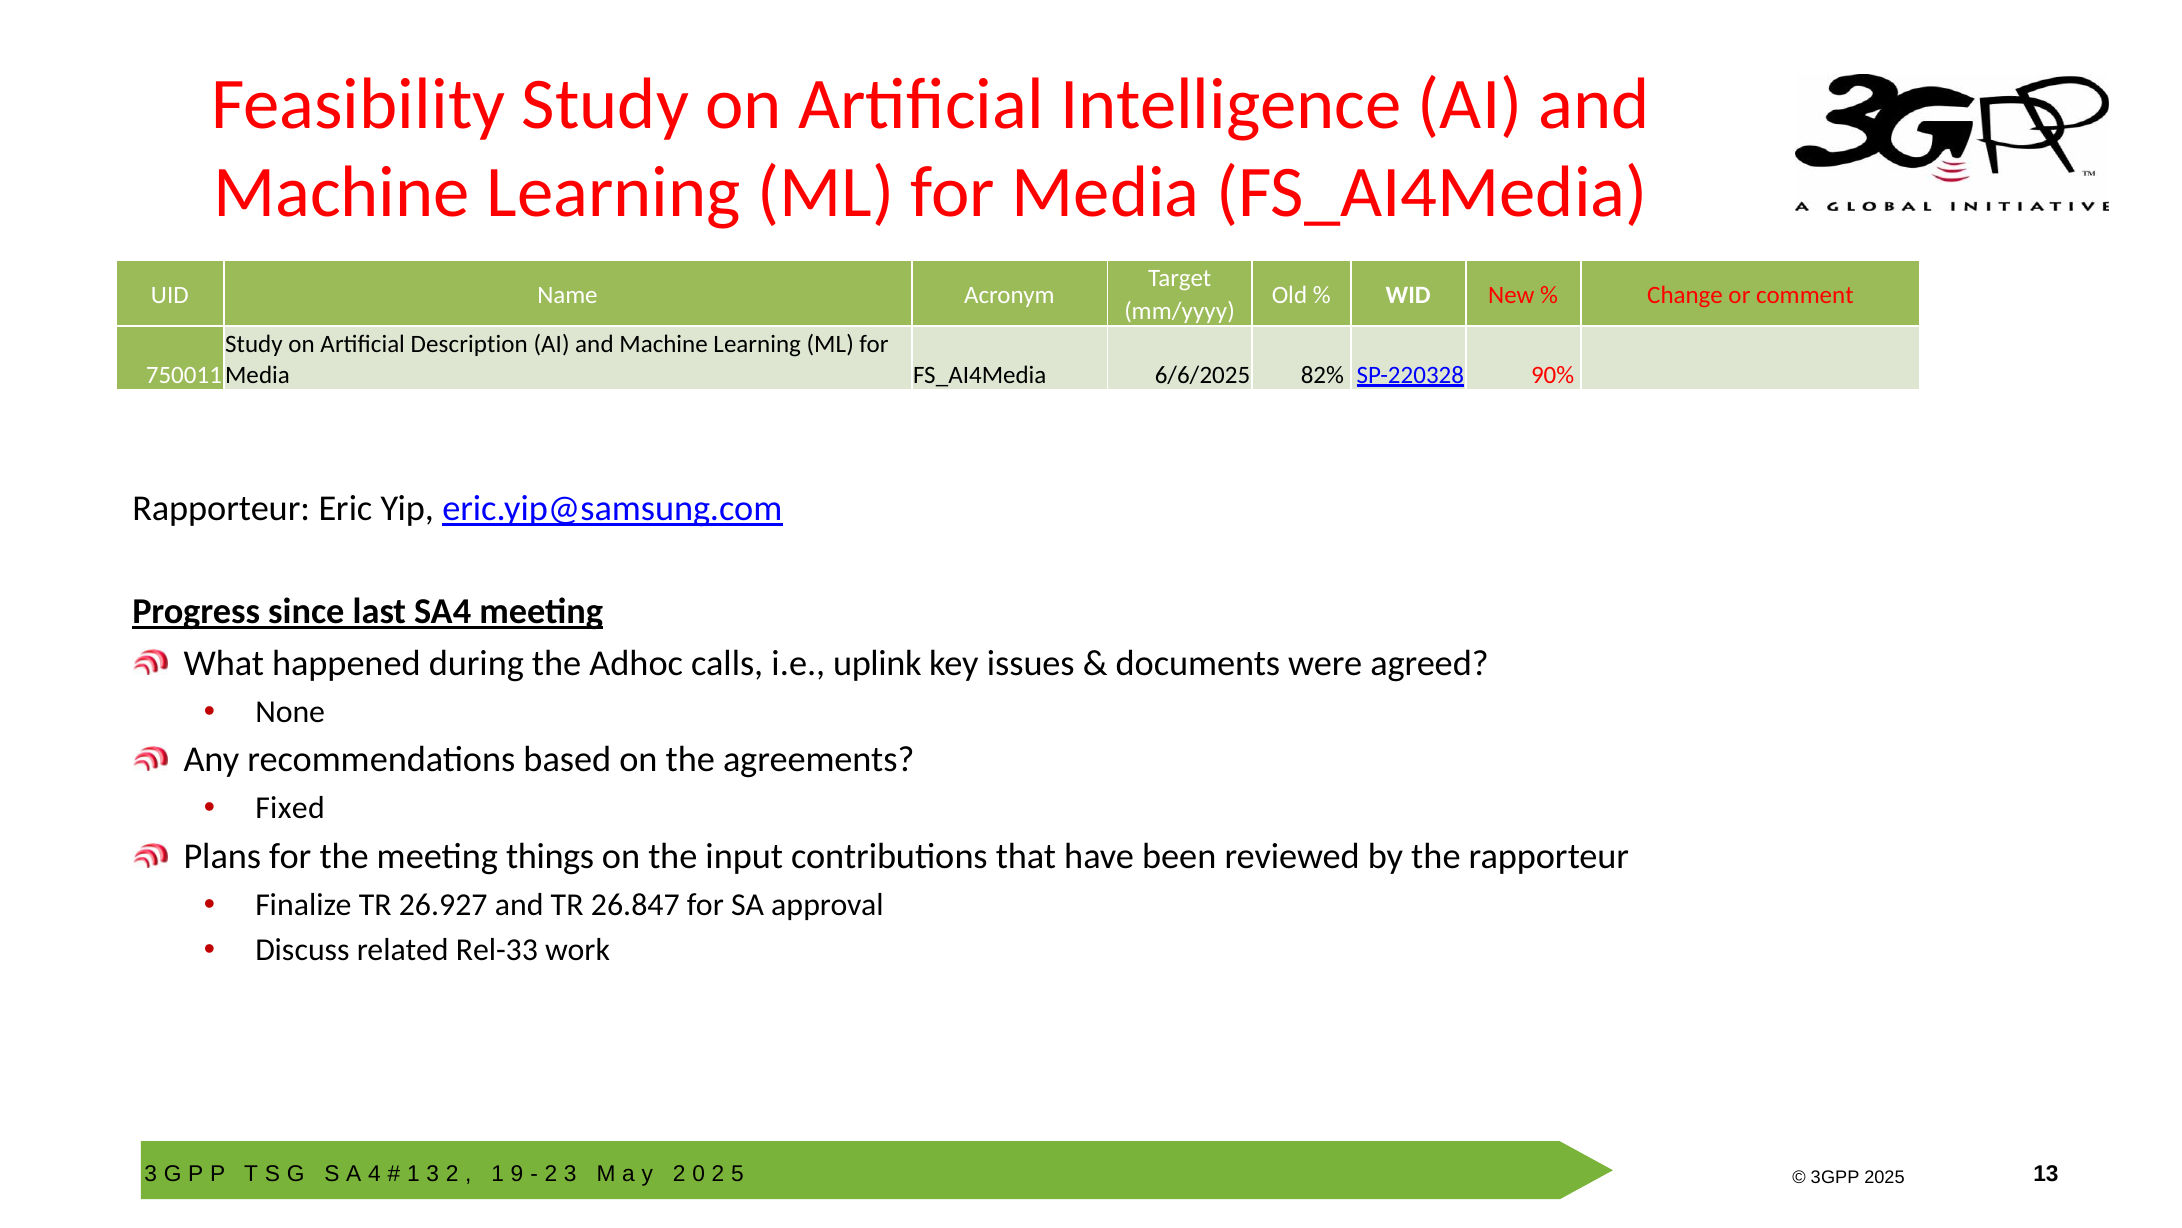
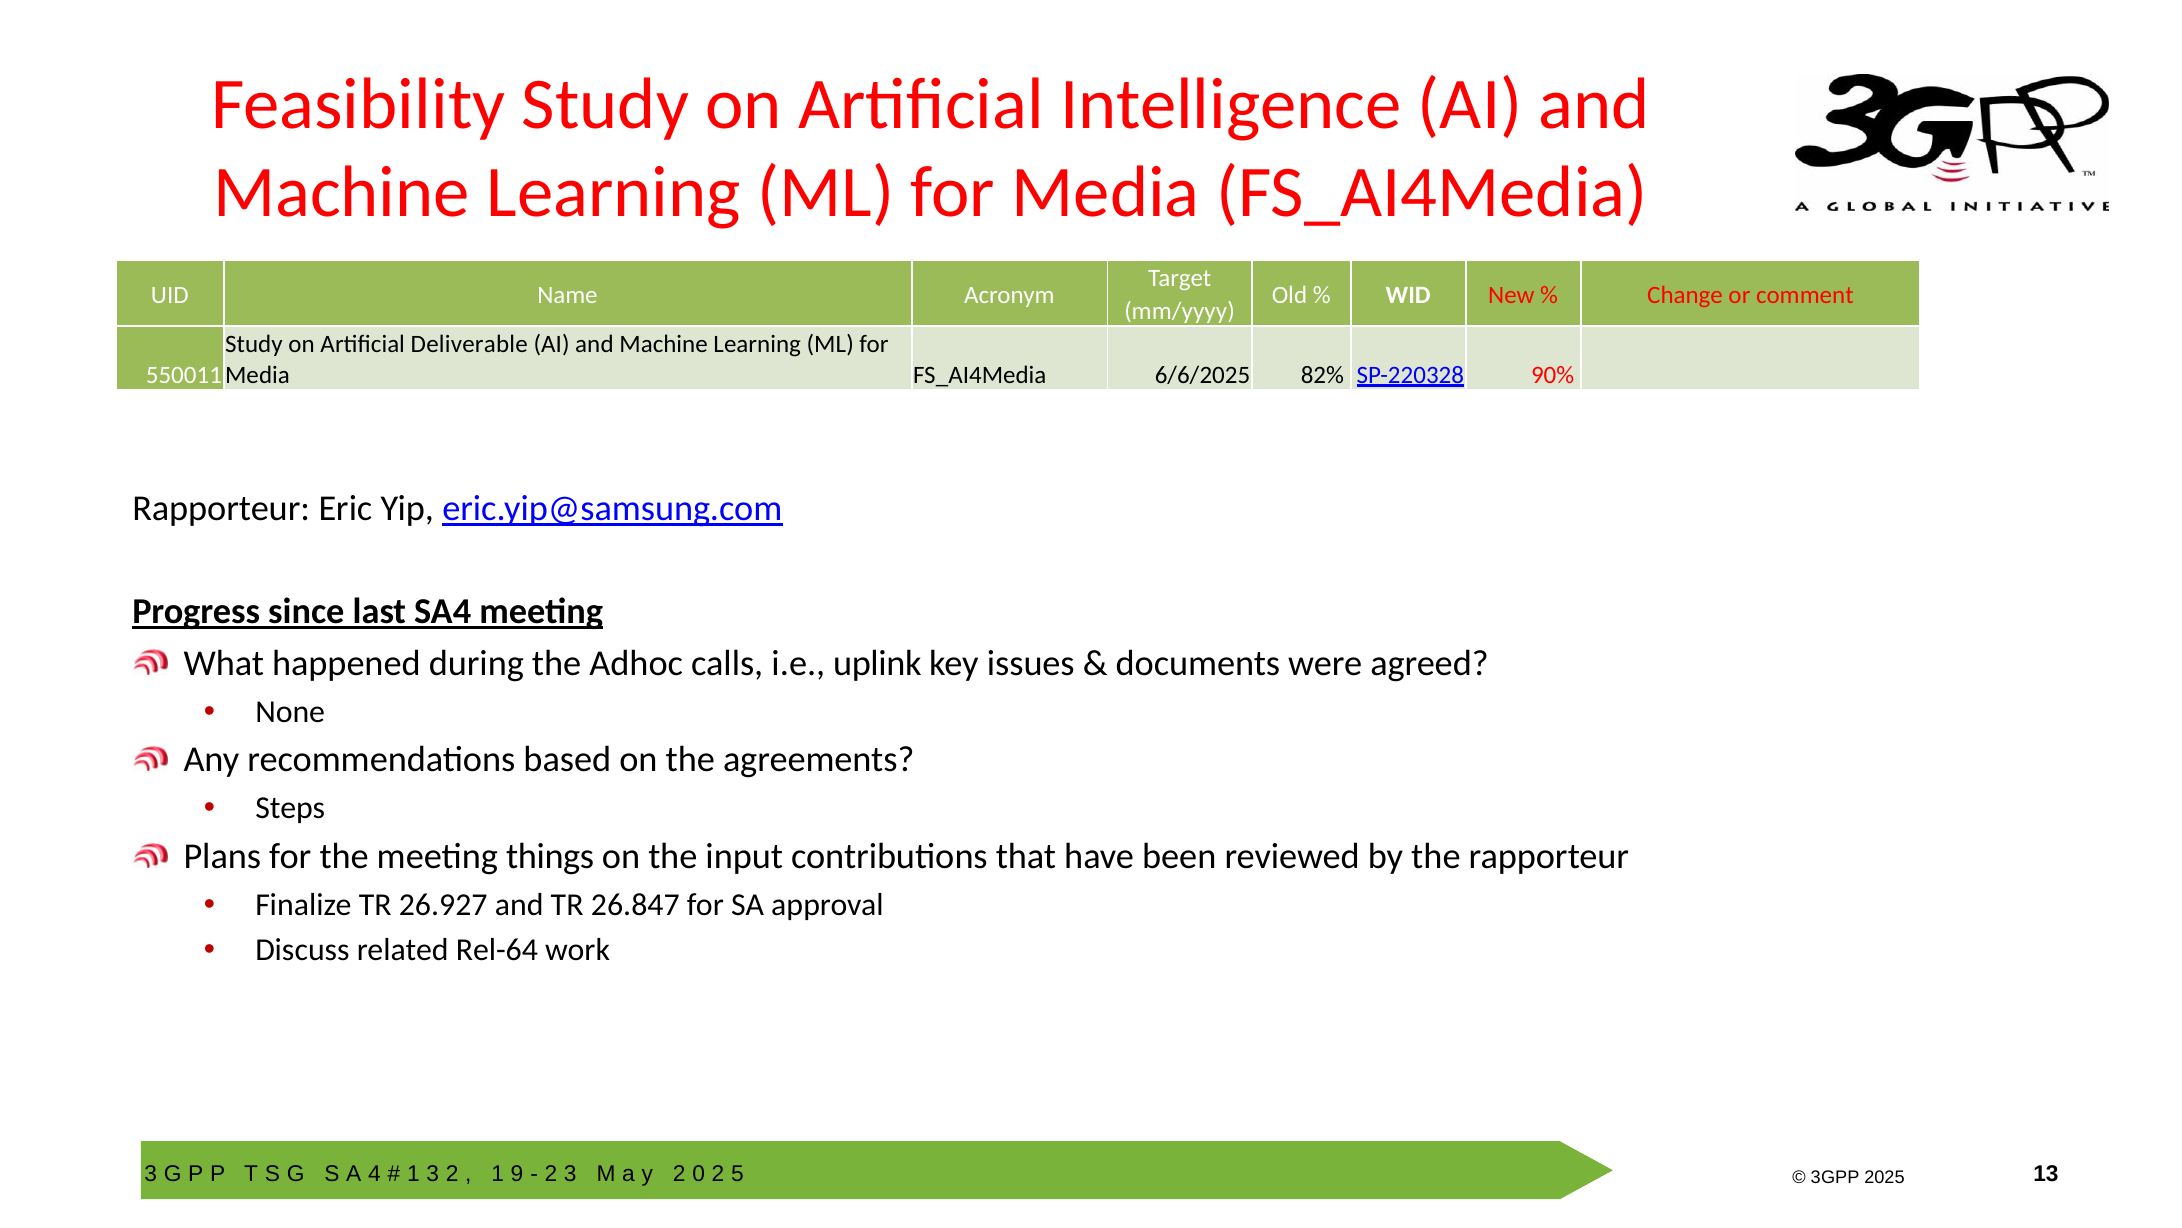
Description: Description -> Deliverable
750011: 750011 -> 550011
Fixed: Fixed -> Steps
Rel-33: Rel-33 -> Rel-64
